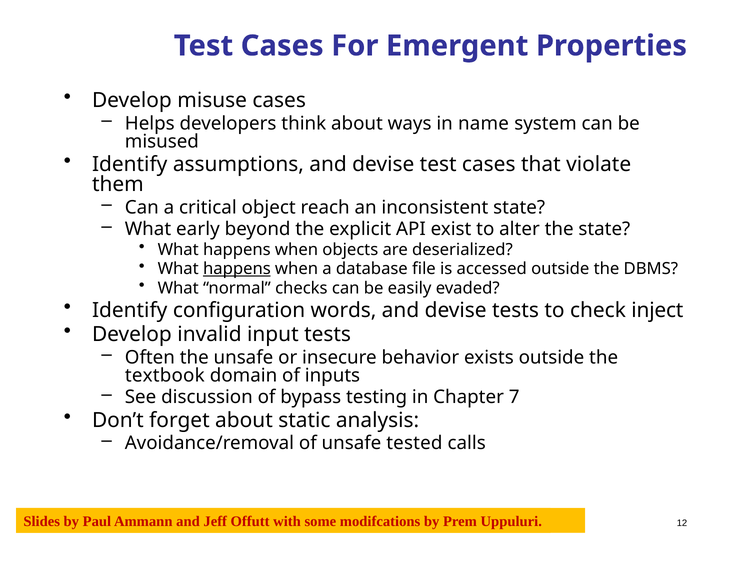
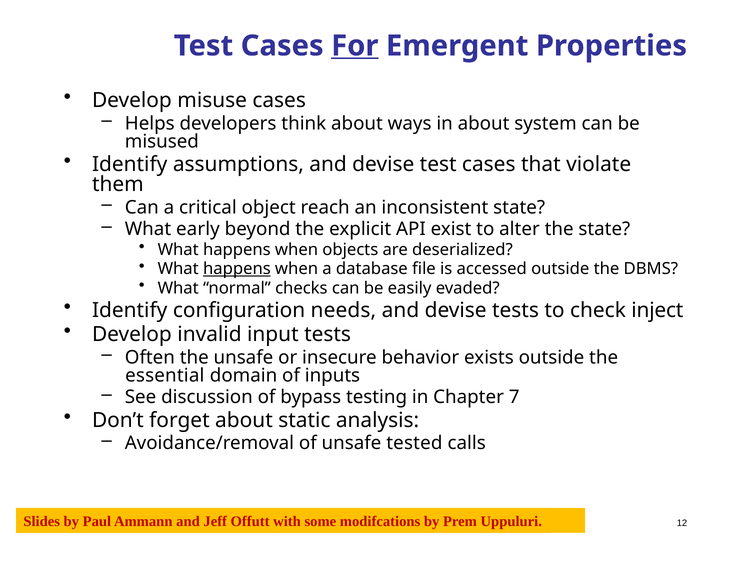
For underline: none -> present
in name: name -> about
words: words -> needs
textbook: textbook -> essential
